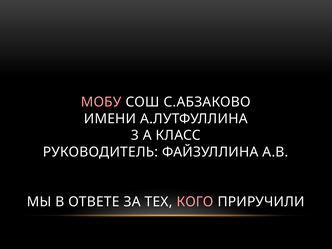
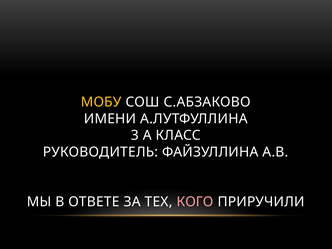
МОБУ colour: pink -> yellow
